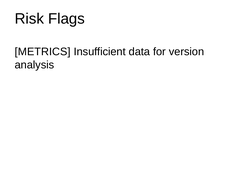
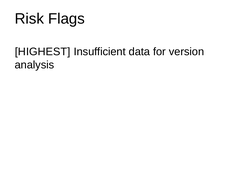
METRICS: METRICS -> HIGHEST
